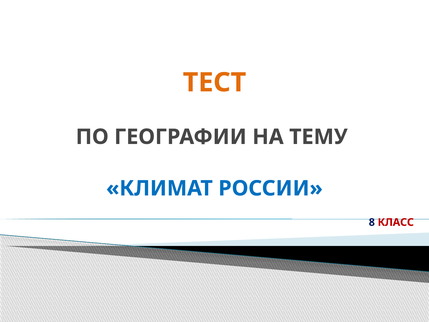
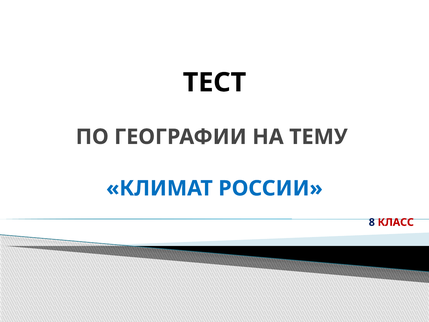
ТЕСТ colour: orange -> black
